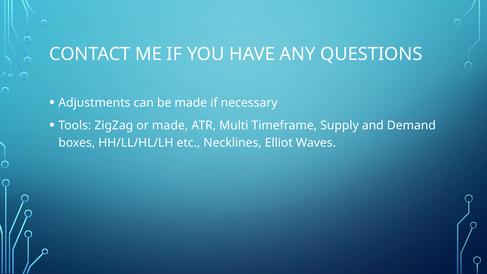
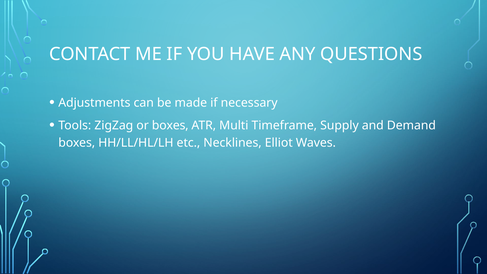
or made: made -> boxes
